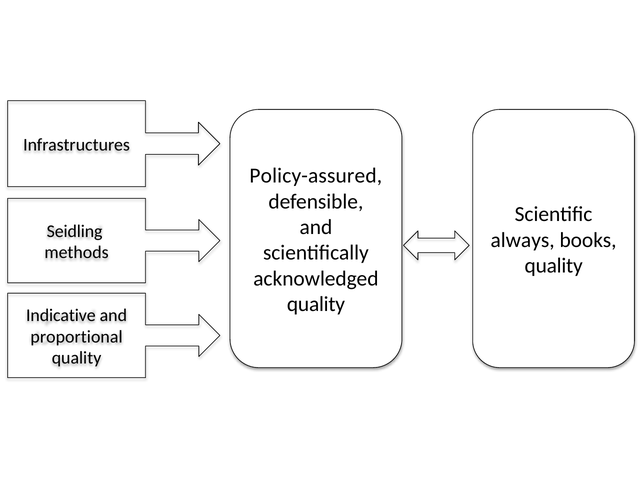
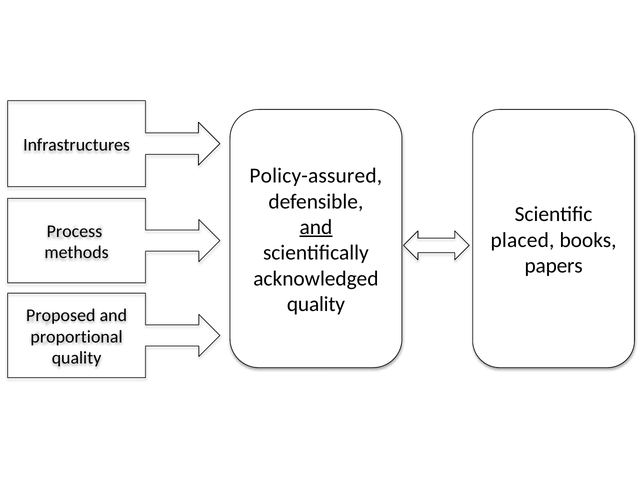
and at (316, 227) underline: none -> present
Seidling: Seidling -> Process
always: always -> placed
quality at (554, 265): quality -> papers
Indicative: Indicative -> Proposed
